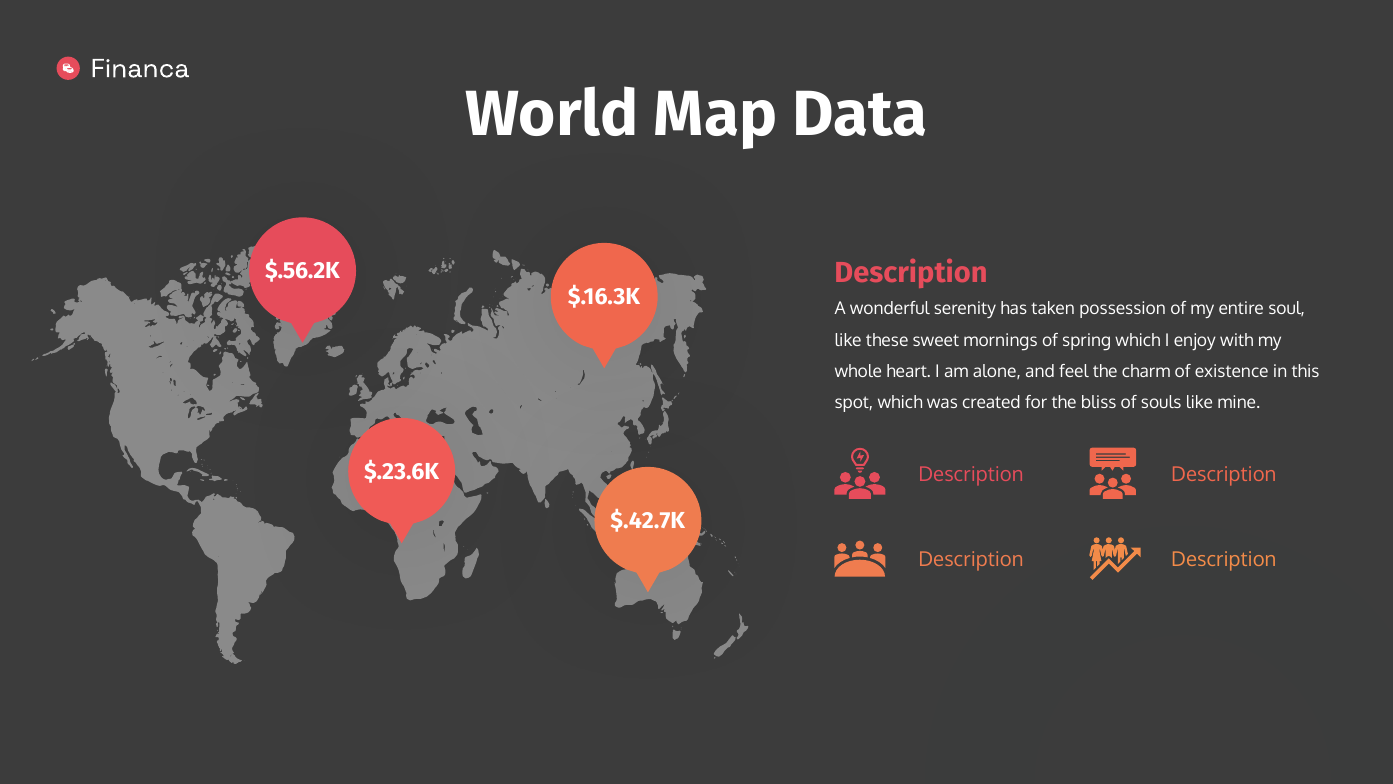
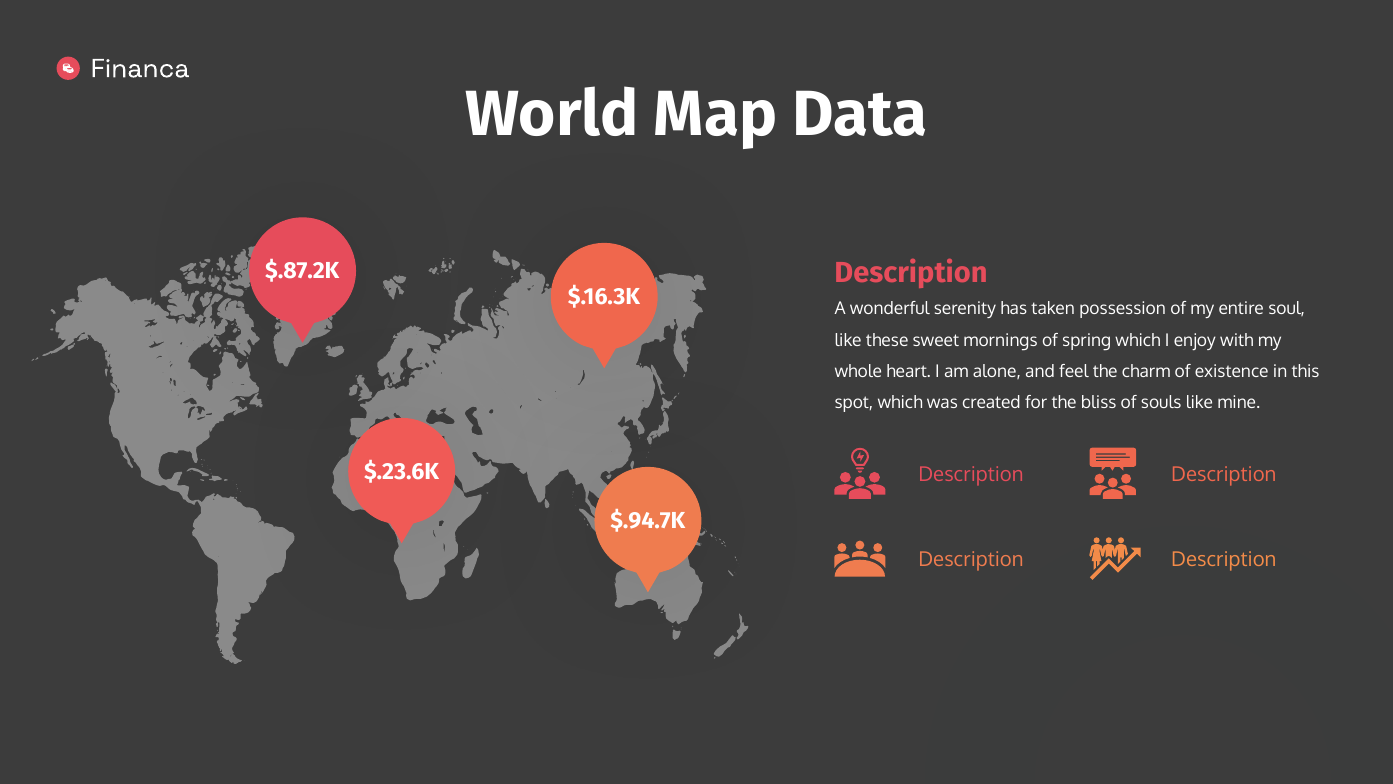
$.56.2K: $.56.2K -> $.87.2K
$.42.7K: $.42.7K -> $.94.7K
